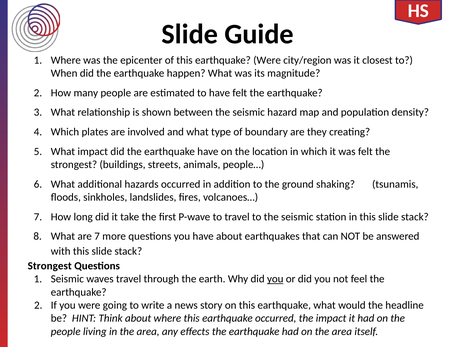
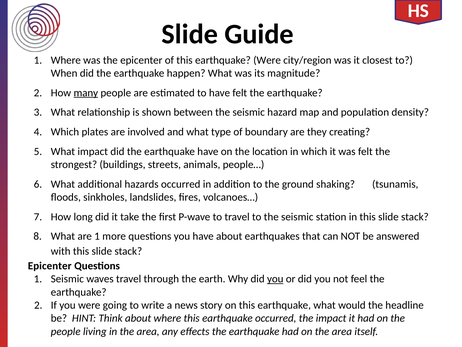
many underline: none -> present
are 7: 7 -> 1
Strongest at (50, 266): Strongest -> Epicenter
